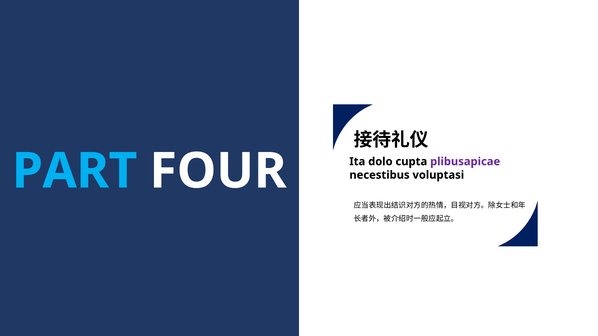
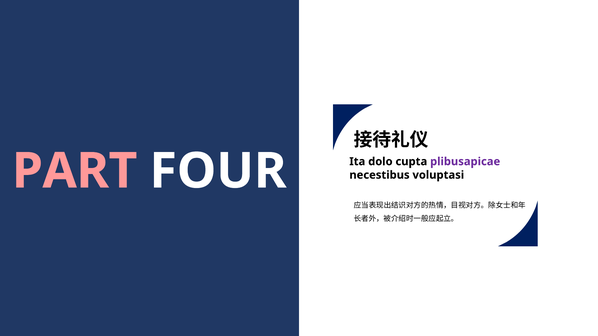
PART colour: light blue -> pink
